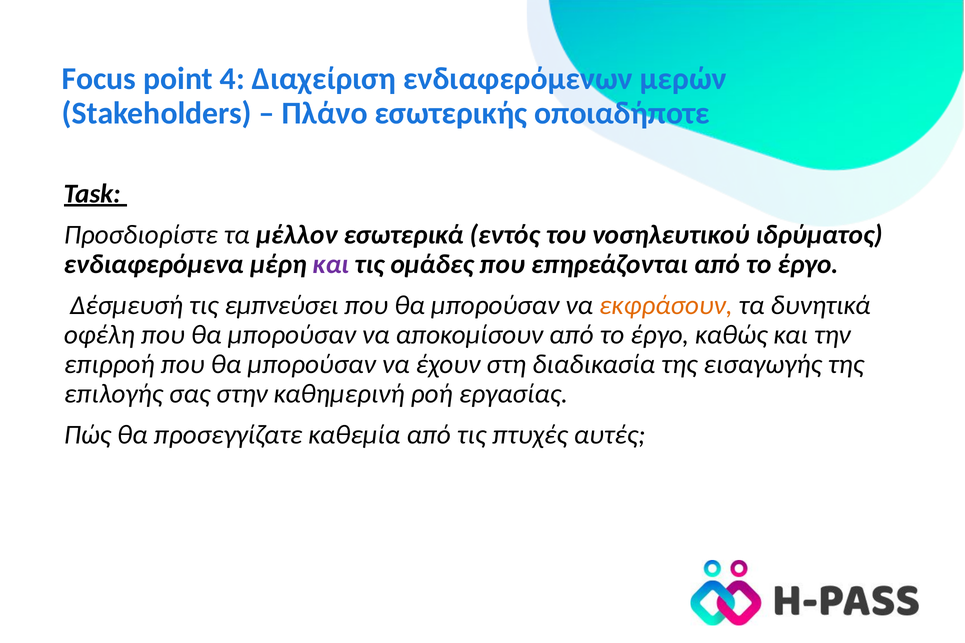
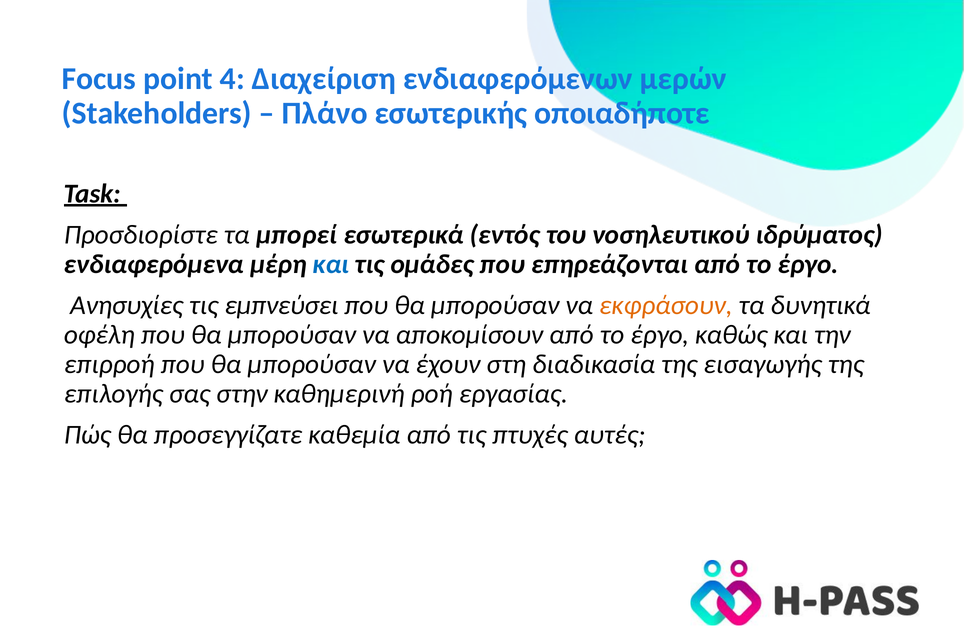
μέλλον: μέλλον -> μπορεί
και at (331, 264) colour: purple -> blue
Δέσμευσή: Δέσμευσή -> Ανησυχίες
